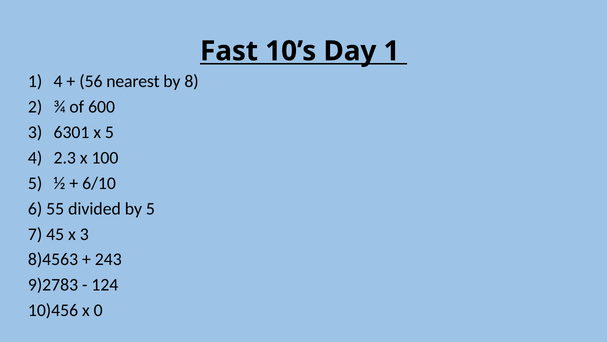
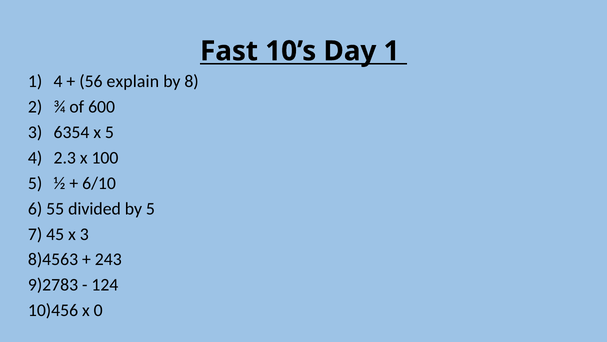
nearest: nearest -> explain
6301: 6301 -> 6354
